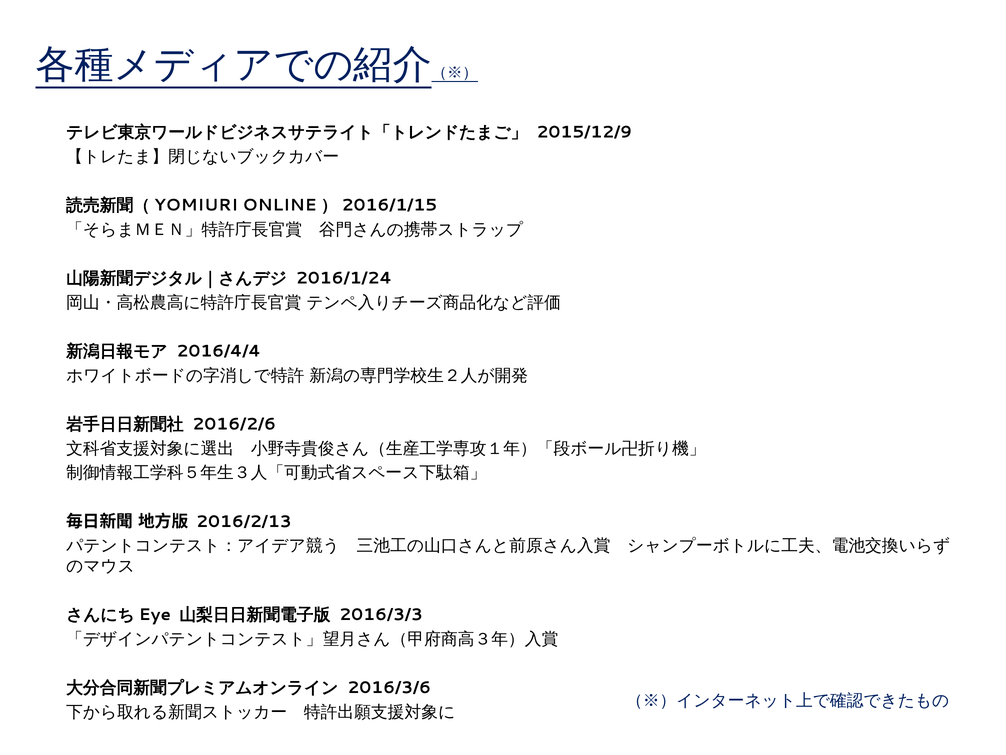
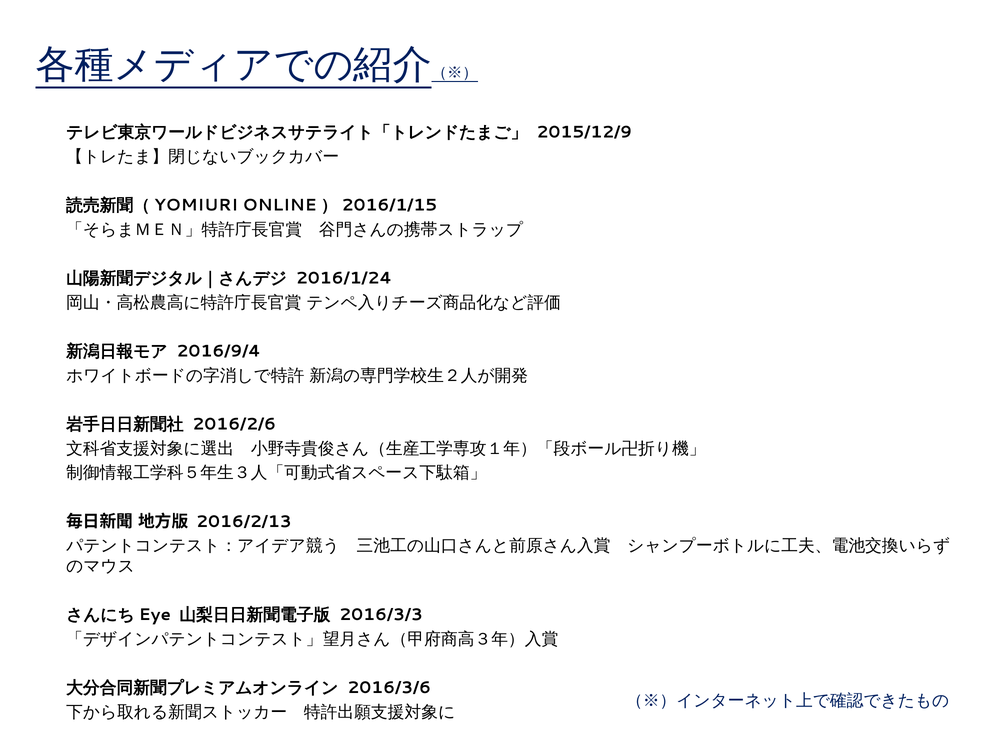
2016/4/4: 2016/4/4 -> 2016/9/4
